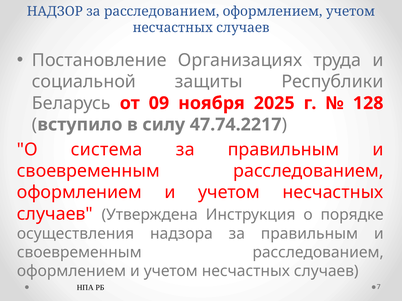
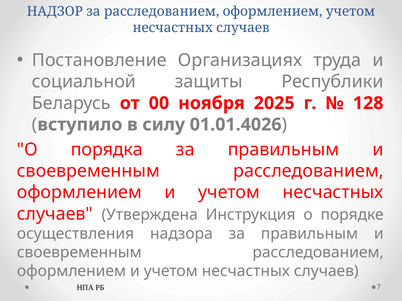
09: 09 -> 00
47.74.2217: 47.74.2217 -> 01.01.4026
система: система -> порядка
